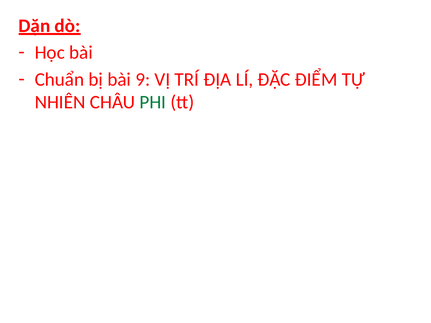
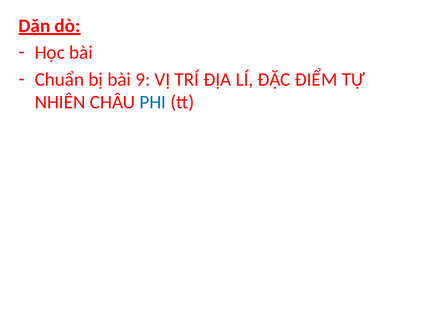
PHI colour: green -> blue
